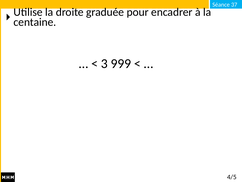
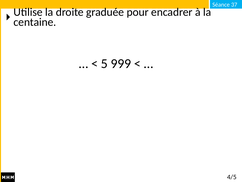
3: 3 -> 5
